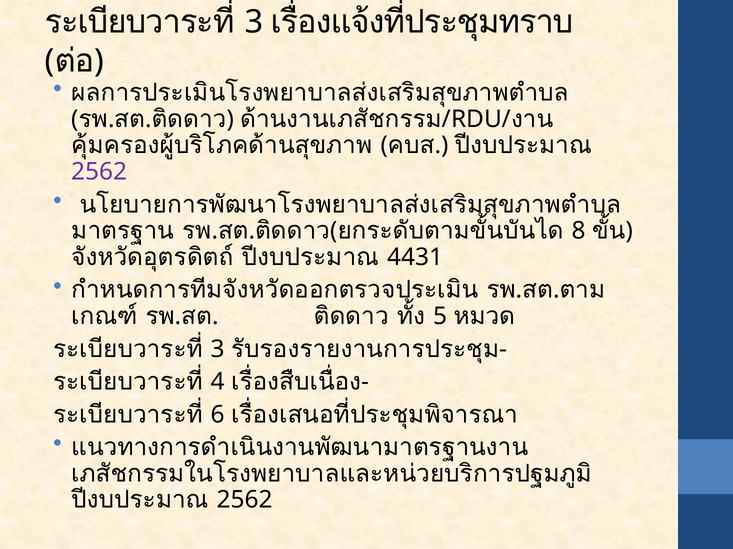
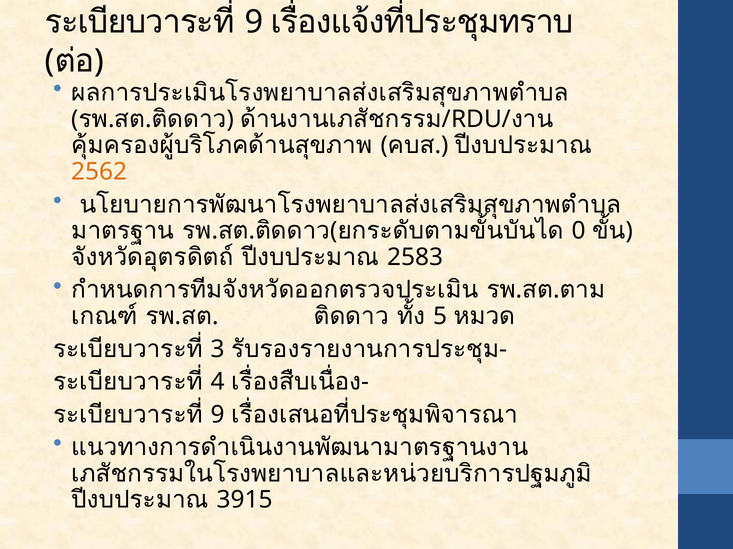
3 at (254, 22): 3 -> 9
2562 at (99, 172) colour: purple -> orange
8: 8 -> 0
4431: 4431 -> 2583
6 at (218, 415): 6 -> 9
2562 at (245, 501): 2562 -> 3915
